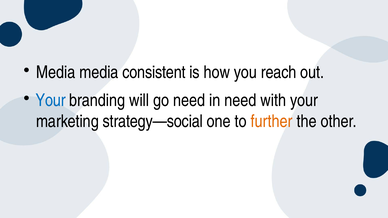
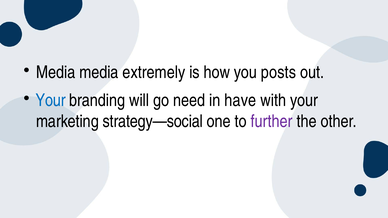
consistent: consistent -> extremely
reach: reach -> posts
in need: need -> have
further colour: orange -> purple
